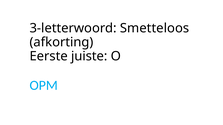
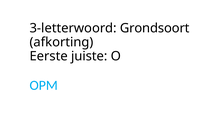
Smetteloos: Smetteloos -> Grondsoort
